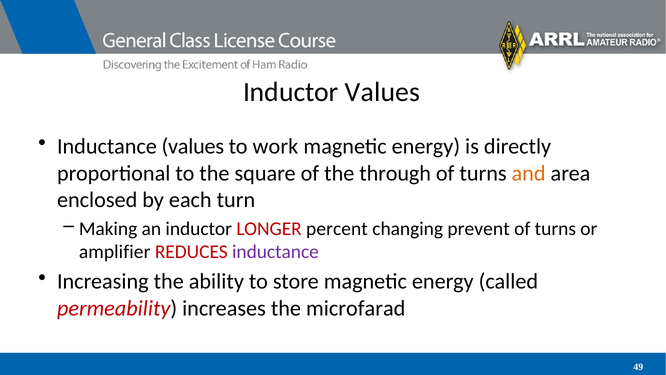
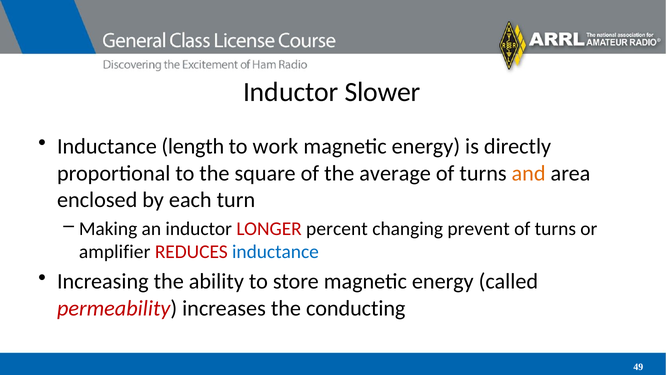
Inductor Values: Values -> Slower
Inductance values: values -> length
through: through -> average
inductance at (275, 252) colour: purple -> blue
microfarad: microfarad -> conducting
